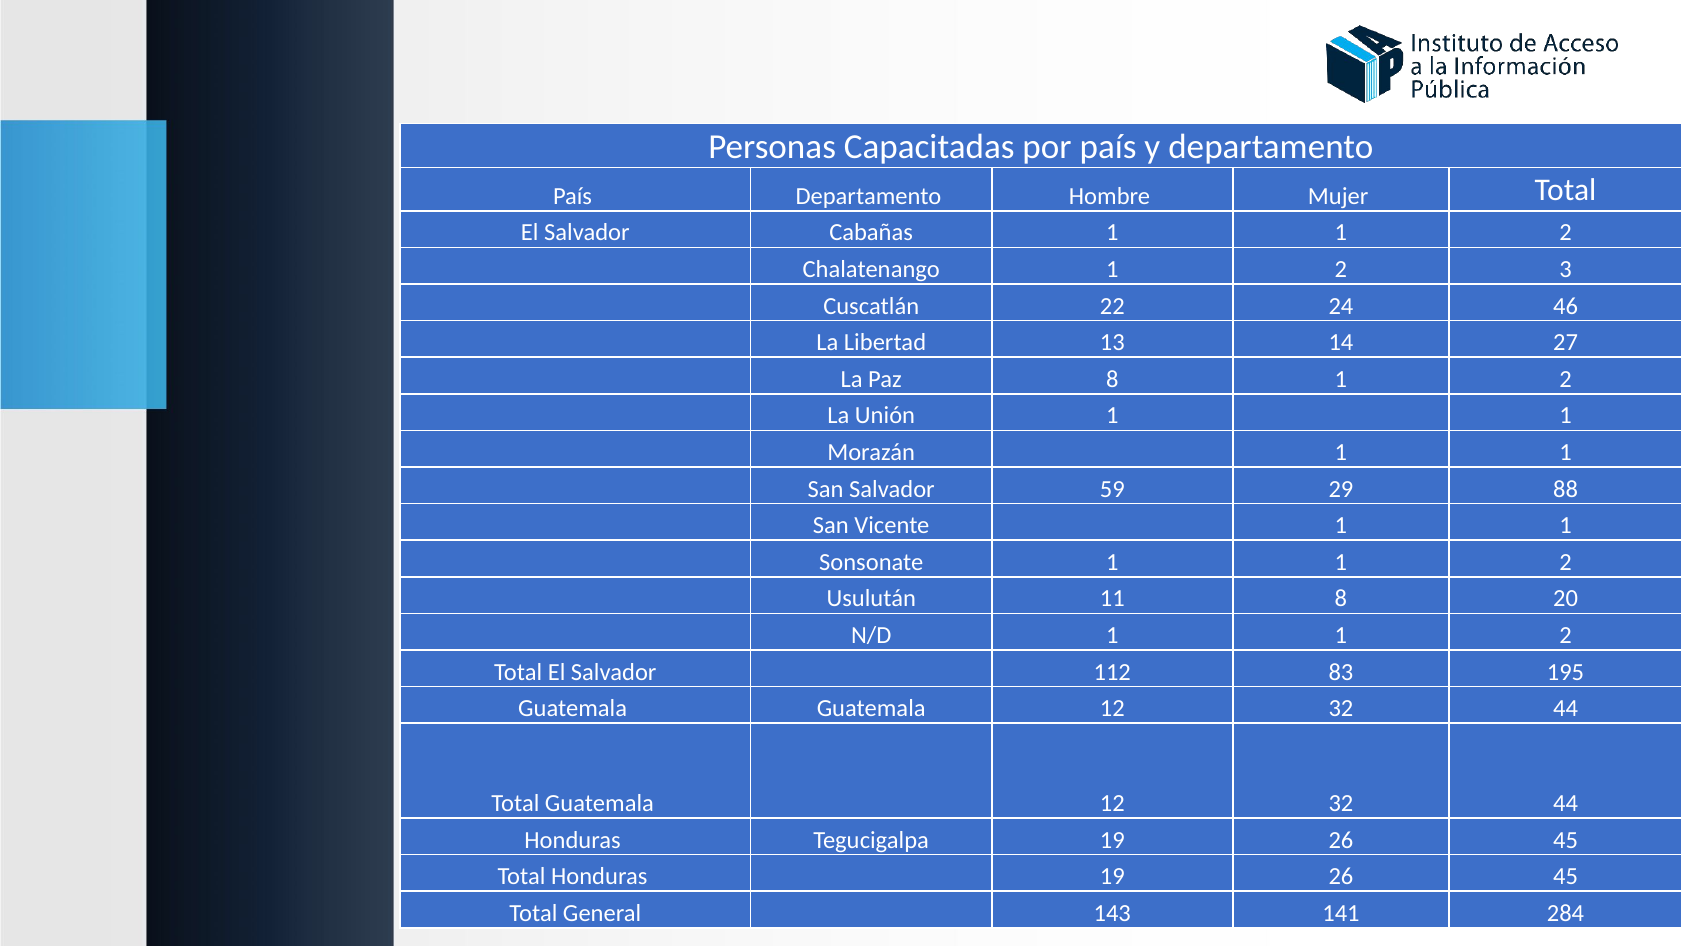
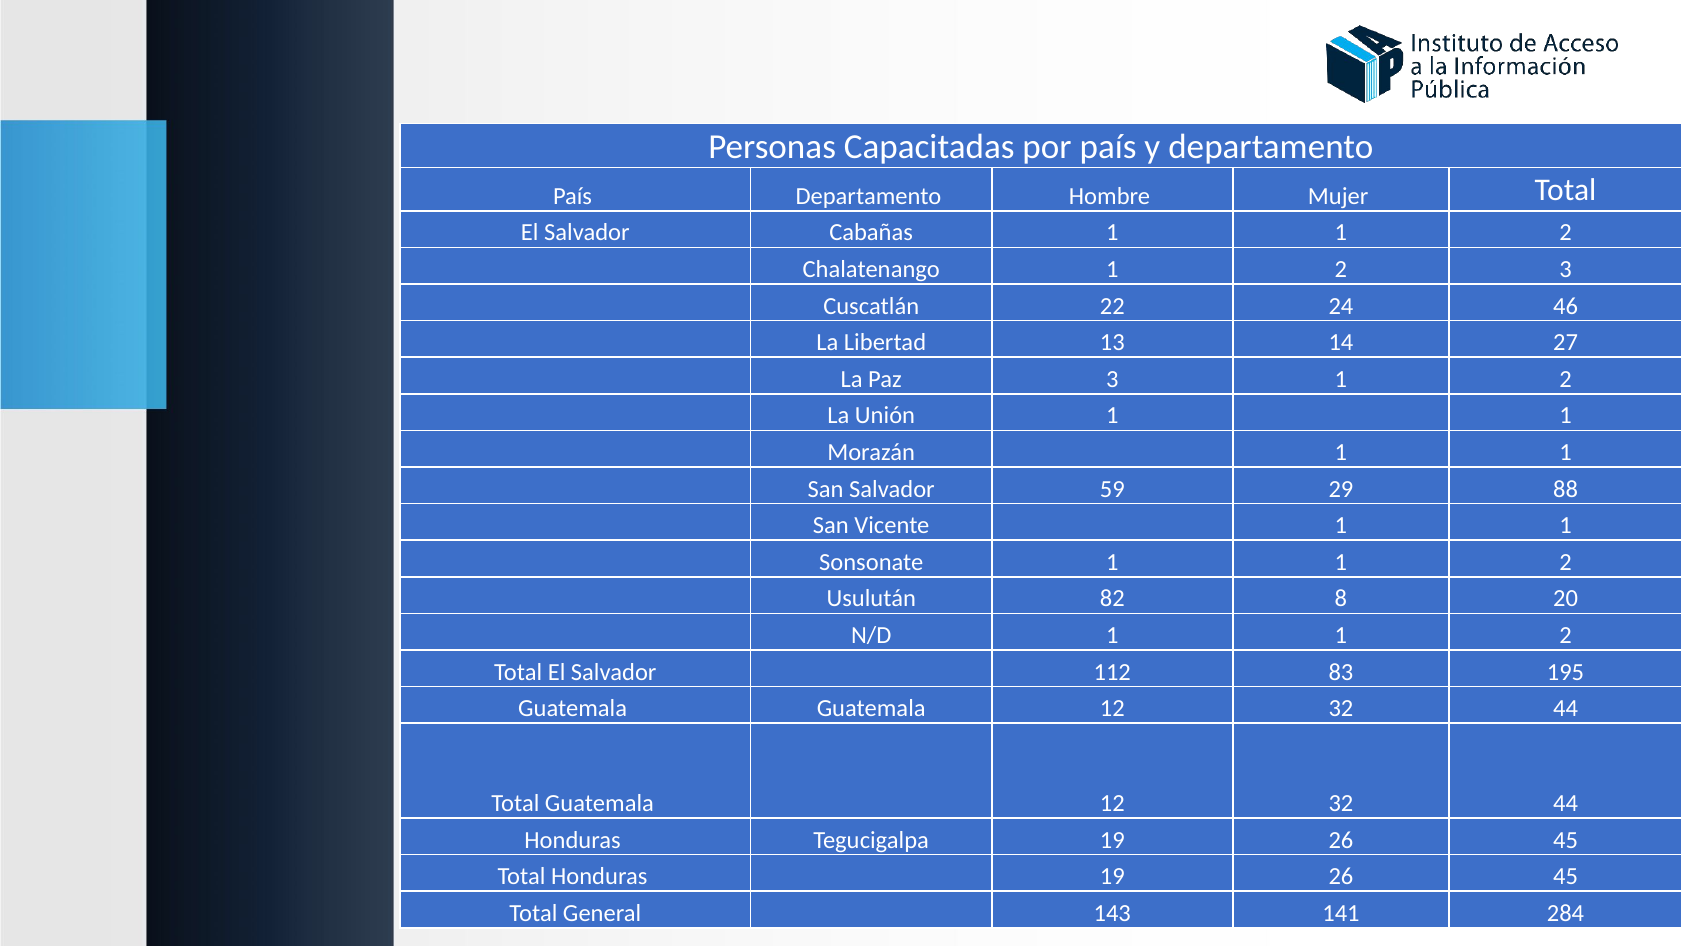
Paz 8: 8 -> 3
11: 11 -> 82
